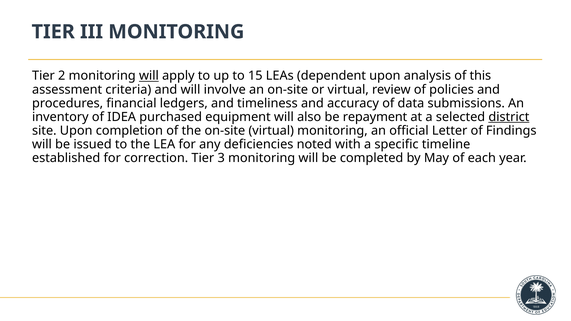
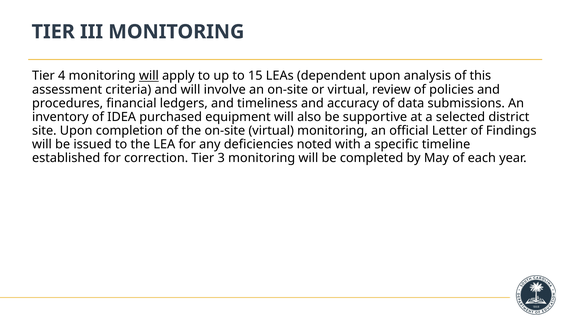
2: 2 -> 4
repayment: repayment -> supportive
district underline: present -> none
